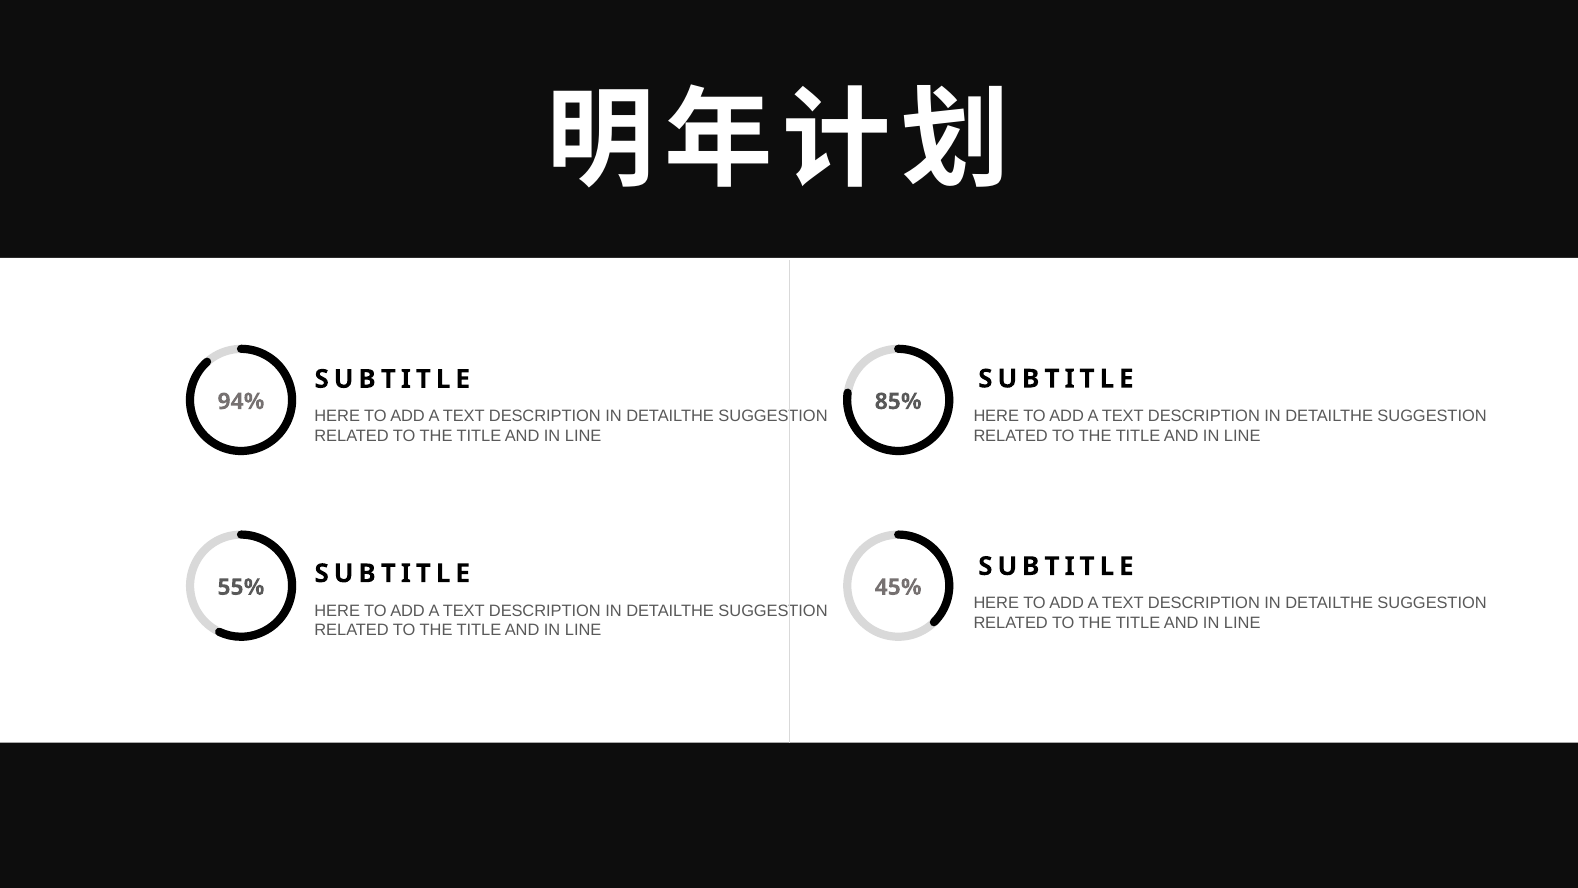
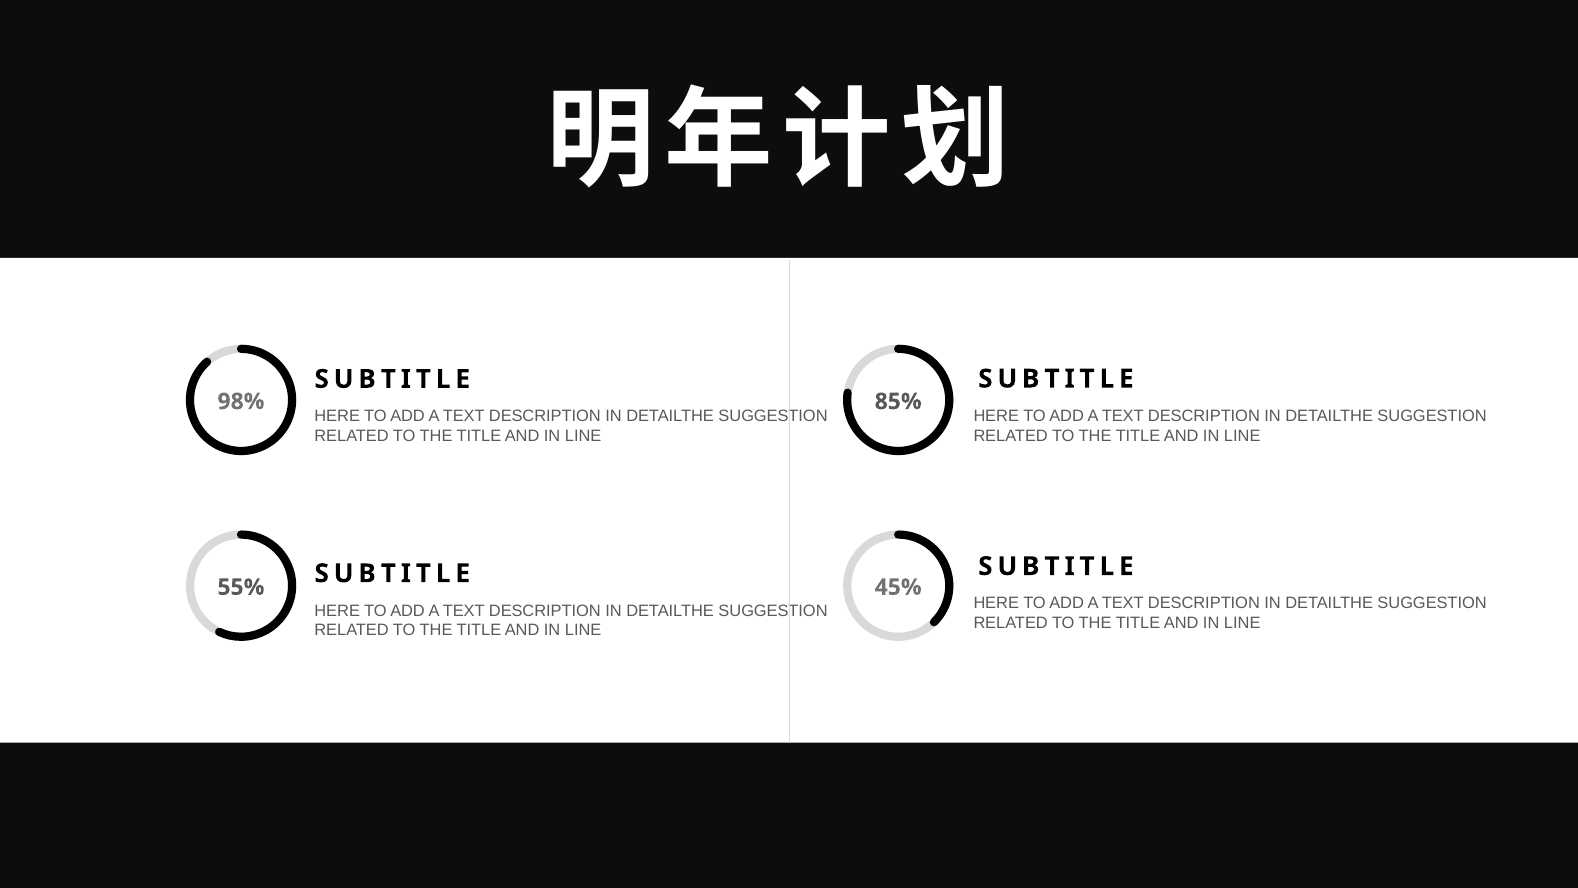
94%: 94% -> 98%
